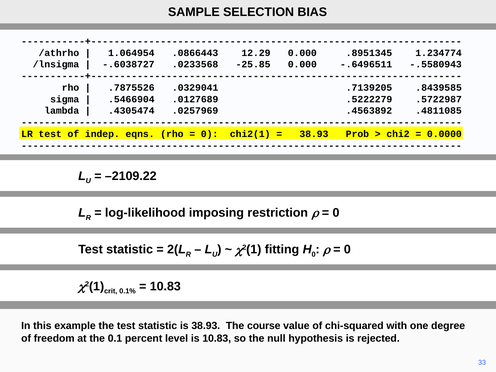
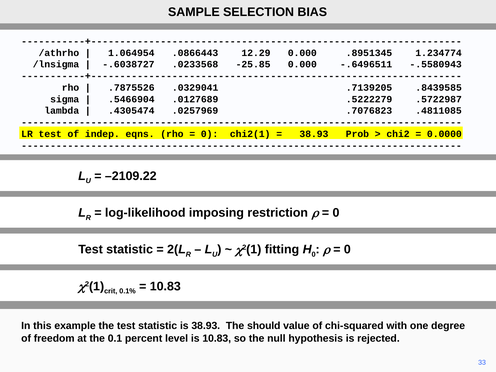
.4563892: .4563892 -> .7076823
course: course -> should
